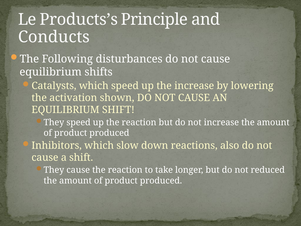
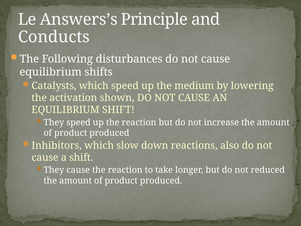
Products’s: Products’s -> Answers’s
the increase: increase -> medium
